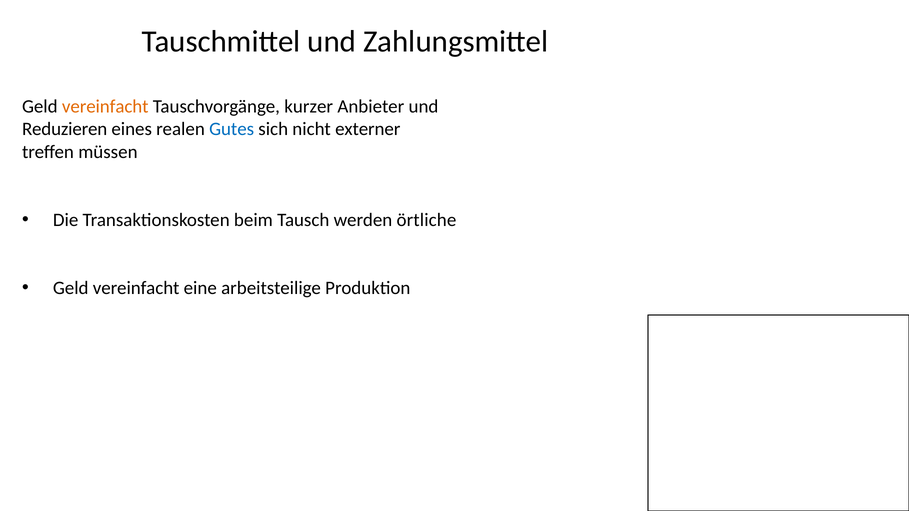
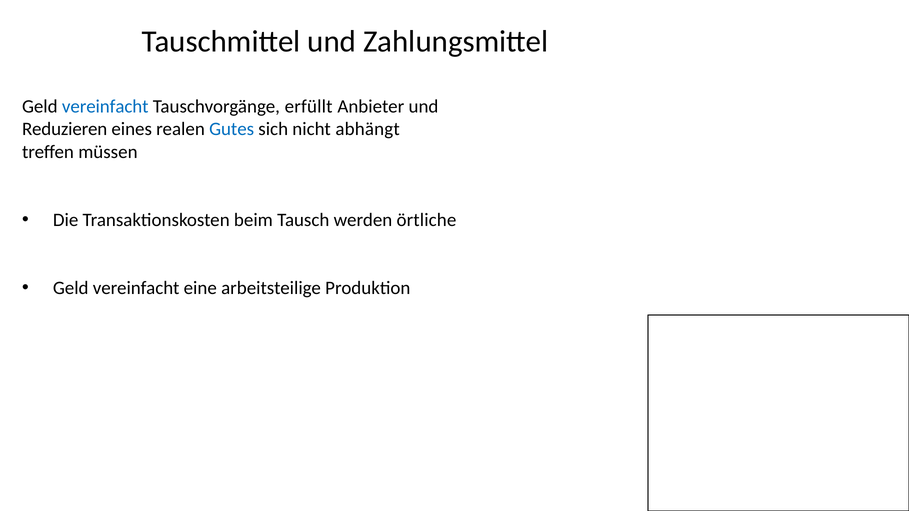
vereinfacht at (105, 107) colour: orange -> blue
kurzer: kurzer -> erfüllt
externer: externer -> abhängt
